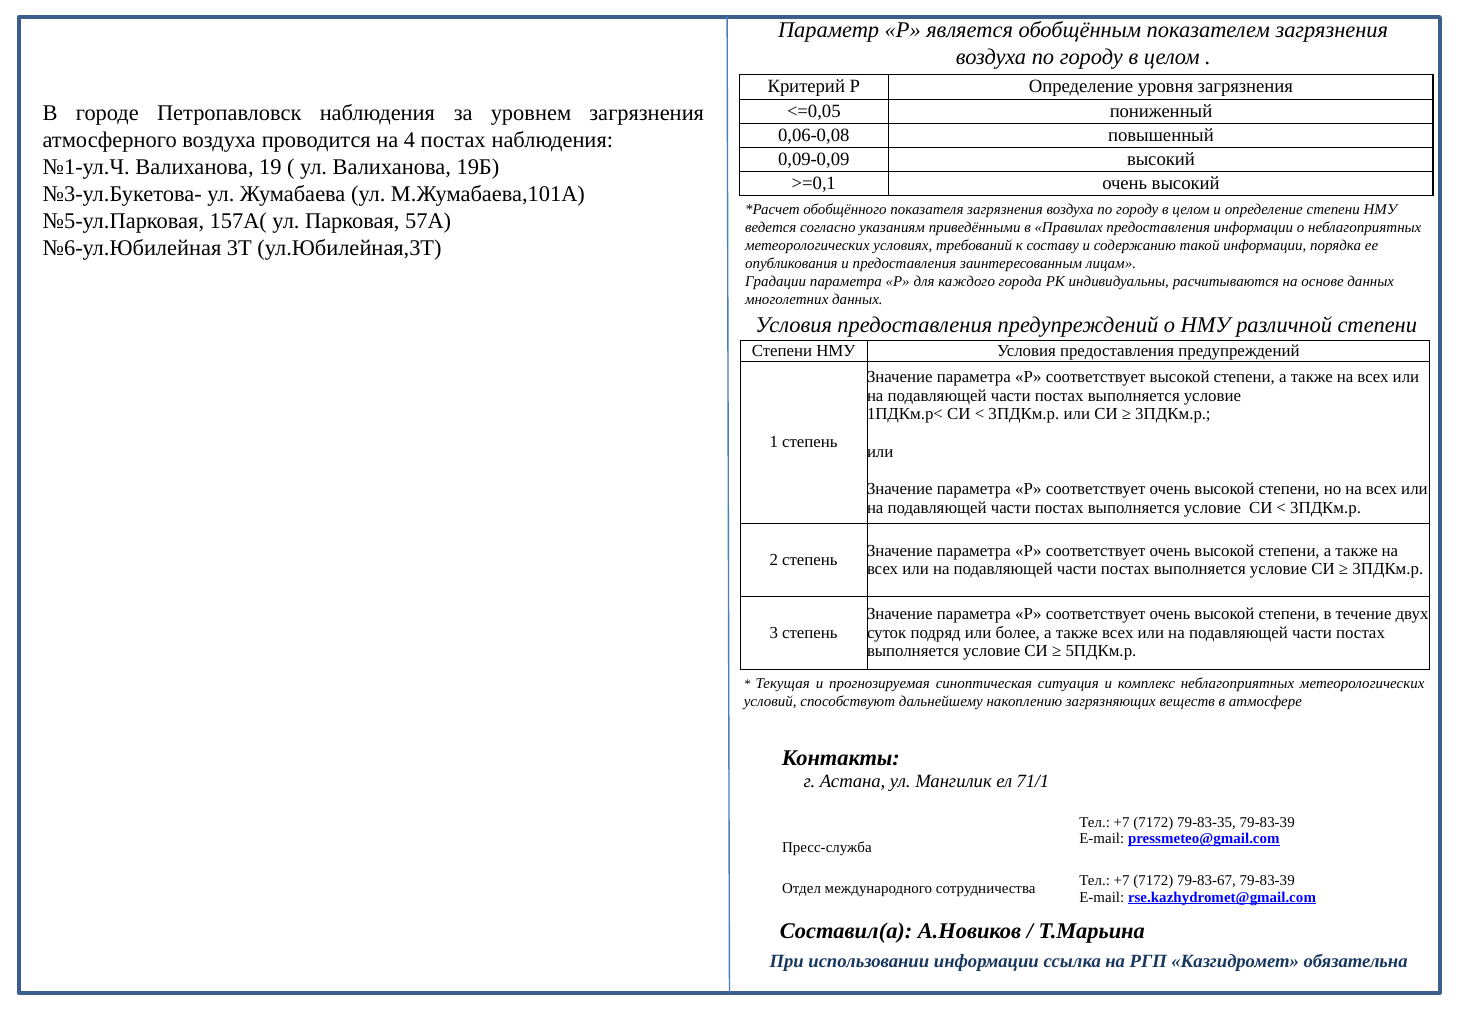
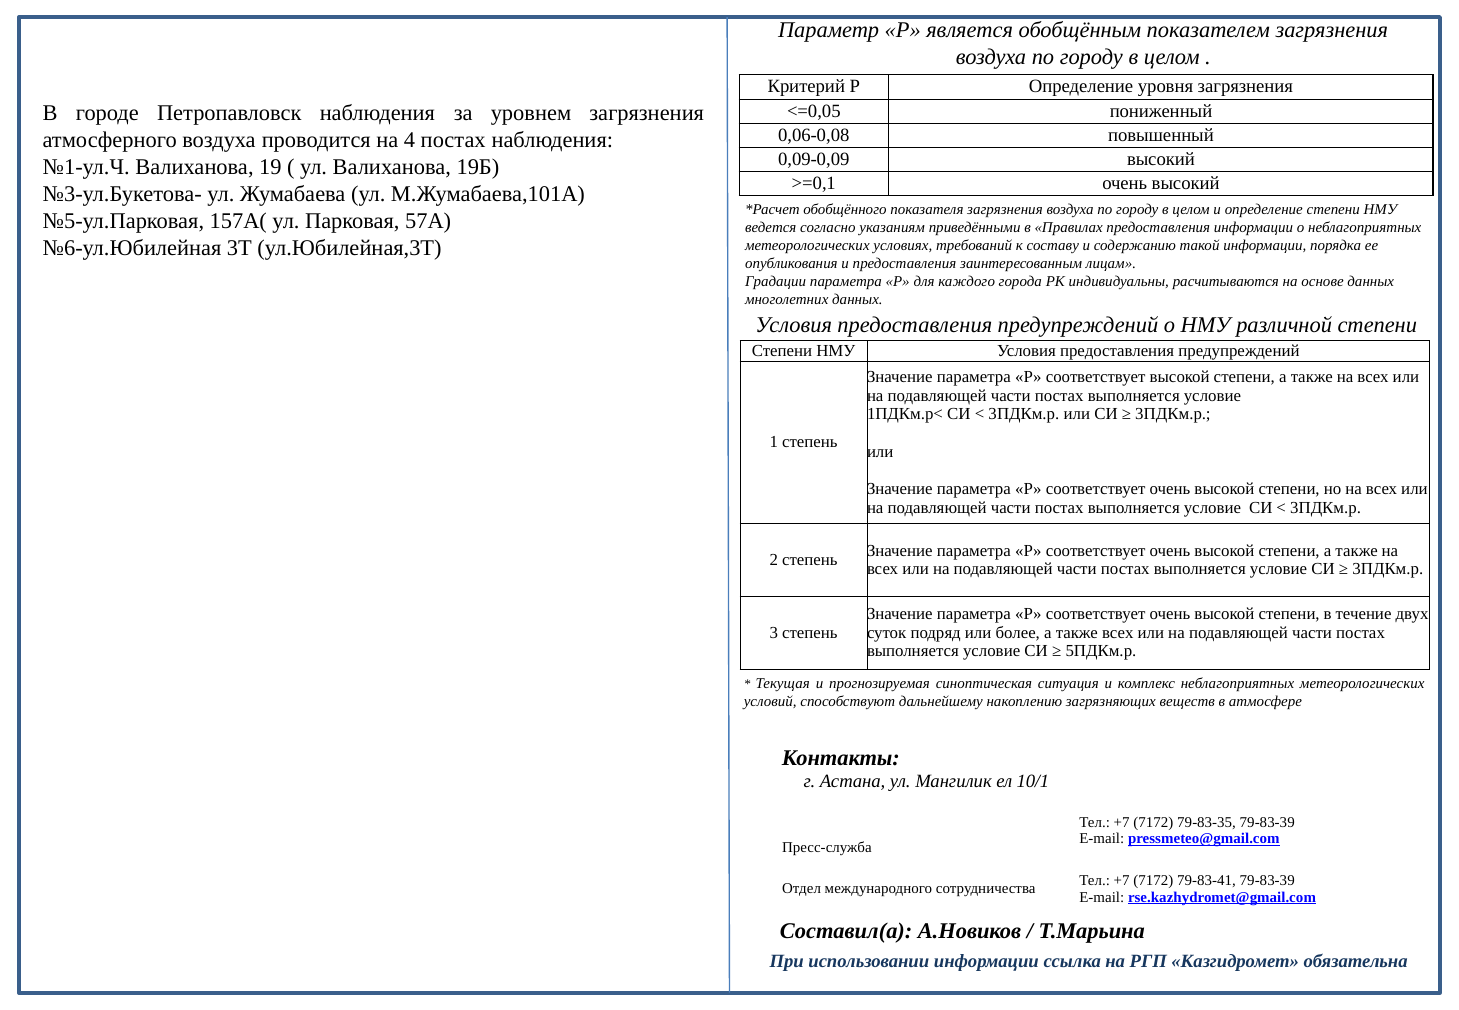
71/1: 71/1 -> 10/1
79-83-67: 79-83-67 -> 79-83-41
